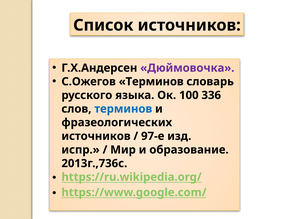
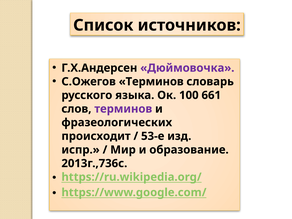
336: 336 -> 661
терминов at (123, 109) colour: blue -> purple
источников at (96, 136): источников -> происходит
97-е: 97-е -> 53-е
